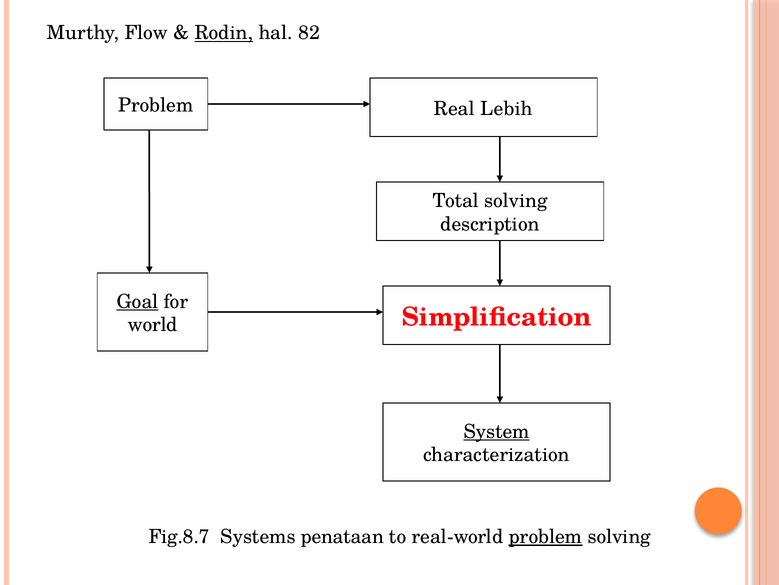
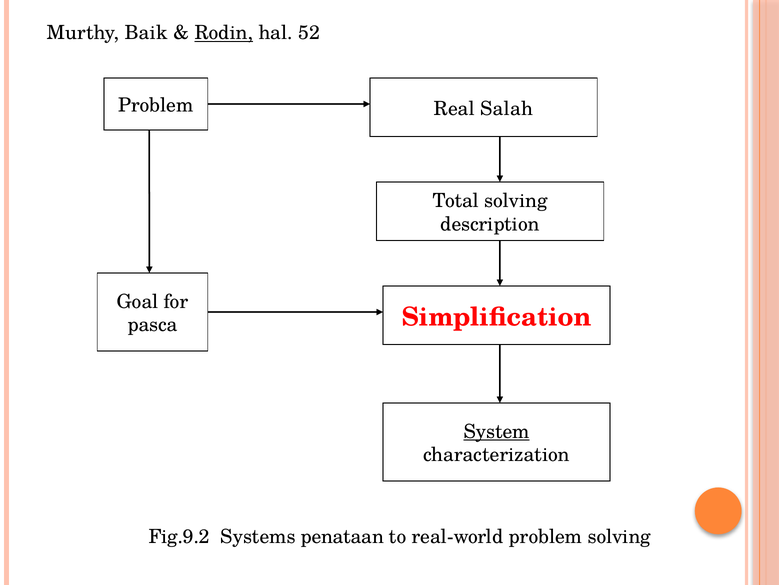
Flow: Flow -> Baik
82: 82 -> 52
Lebih: Lebih -> Salah
Goal underline: present -> none
world: world -> pasca
Fig.8.7: Fig.8.7 -> Fig.9.2
problem at (546, 536) underline: present -> none
